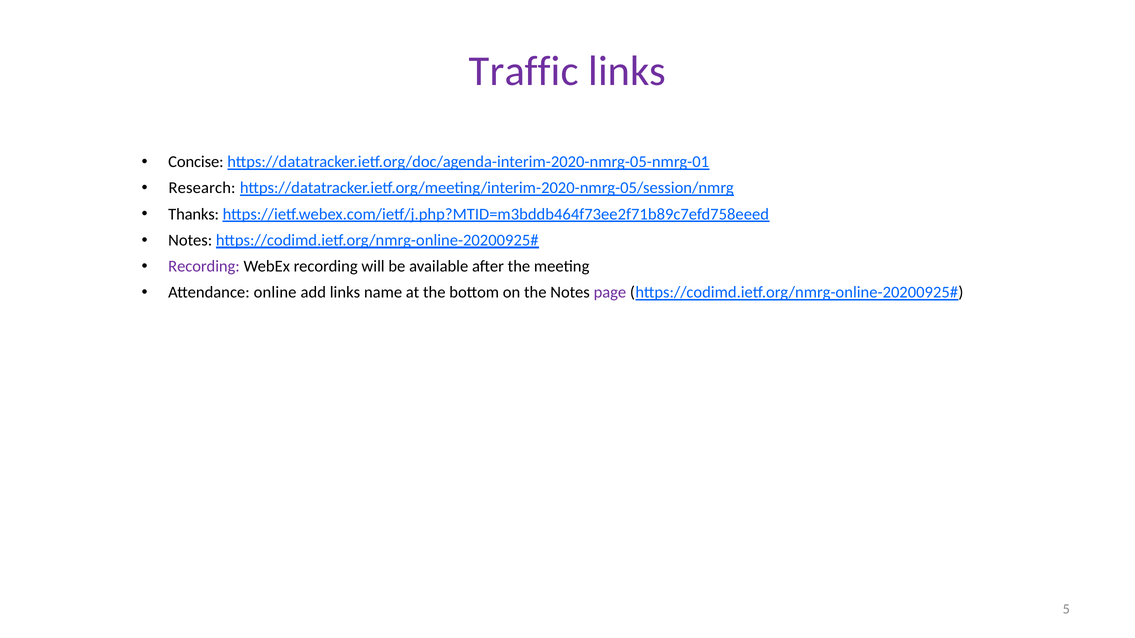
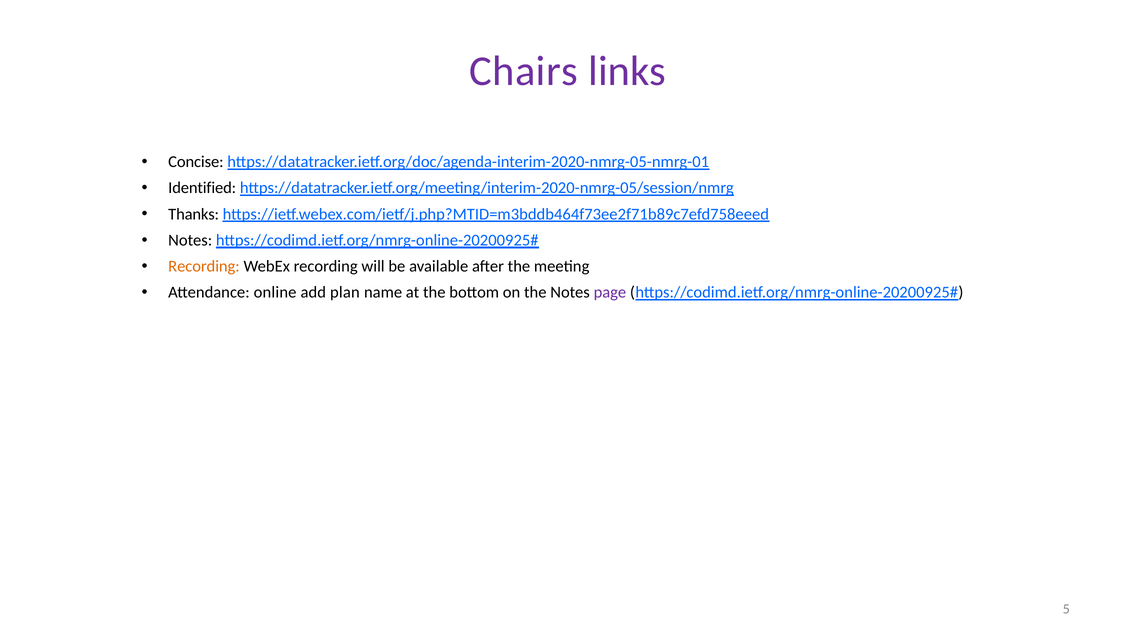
Traffic: Traffic -> Chairs
Research: Research -> Identified
Recording at (204, 267) colour: purple -> orange
add links: links -> plan
